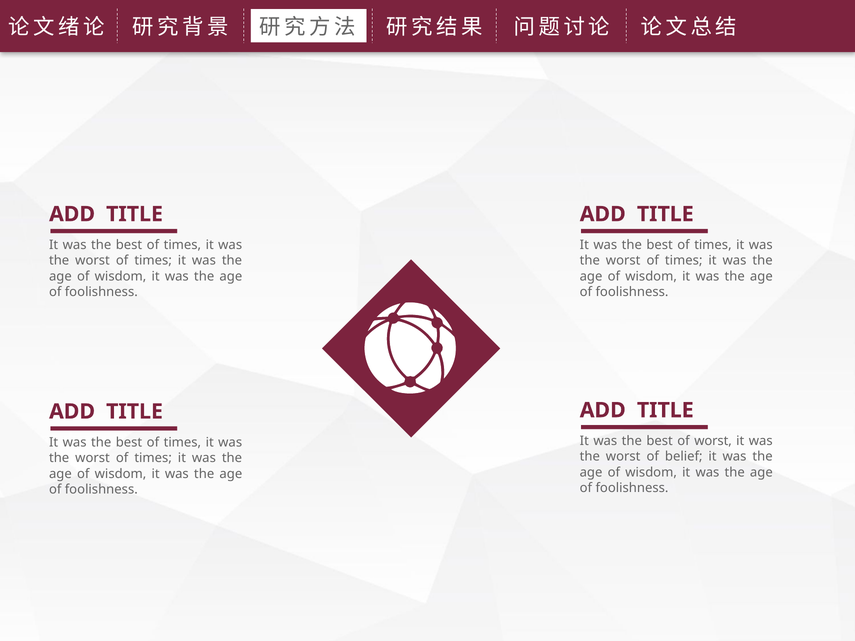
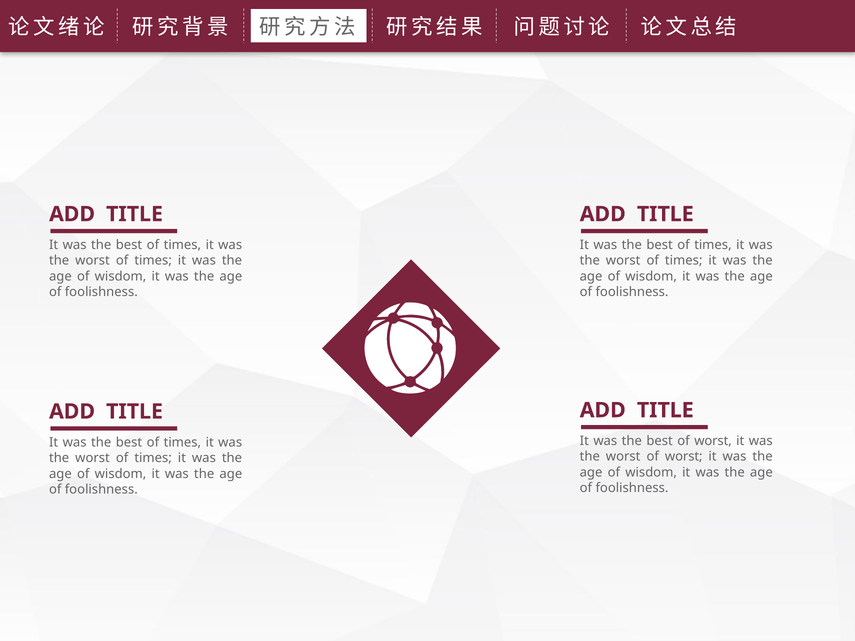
worst of belief: belief -> worst
